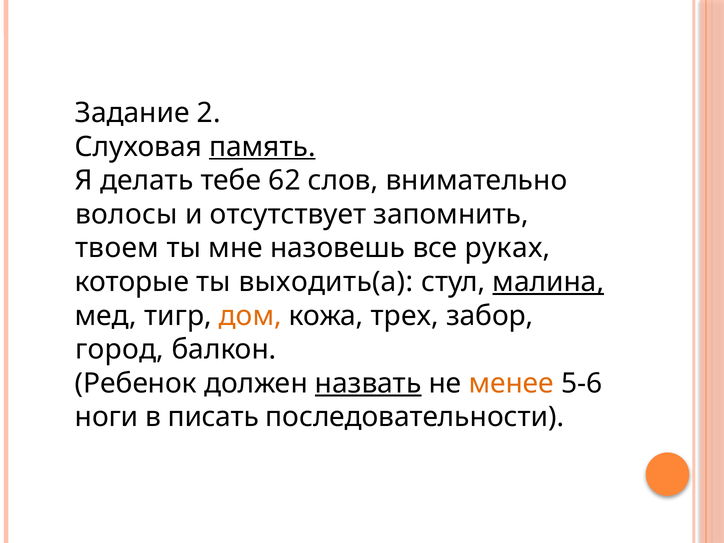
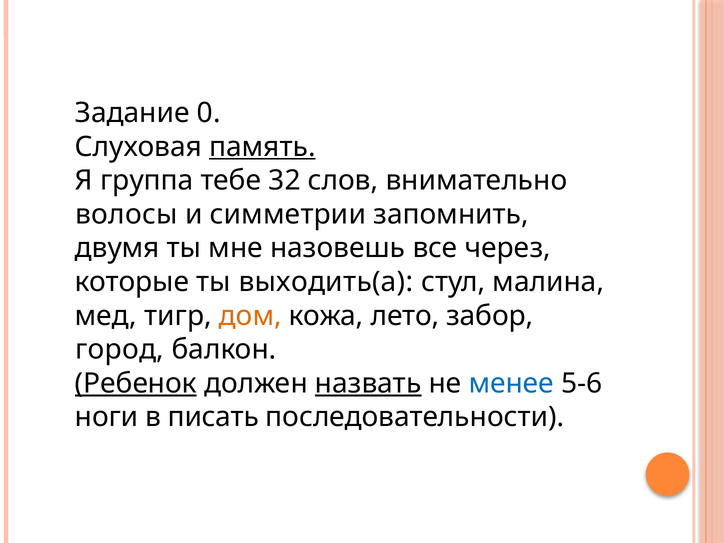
2: 2 -> 0
делать: делать -> группа
62: 62 -> 32
отсутствует: отсутствует -> симметрии
твоем: твоем -> двумя
руках: руках -> через
малина underline: present -> none
трех: трех -> лето
Ребенок underline: none -> present
менее colour: orange -> blue
